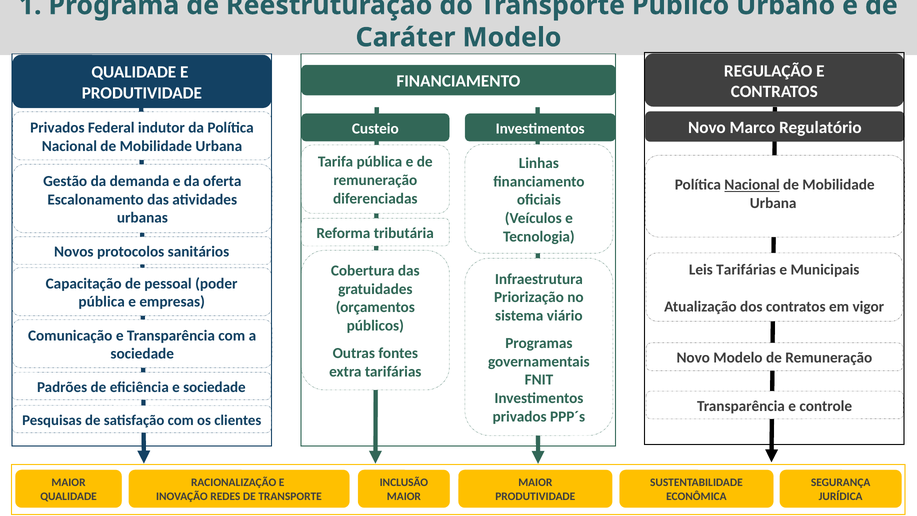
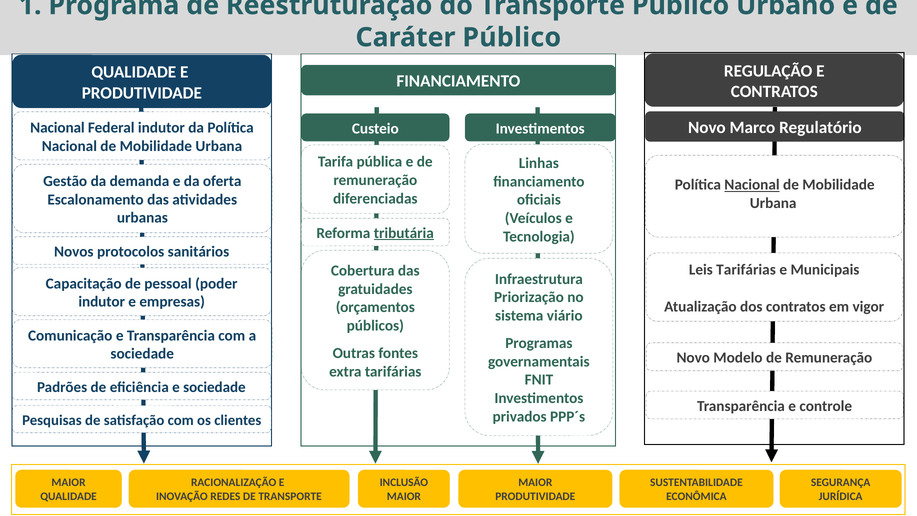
Caráter Modelo: Modelo -> Público
Privados at (57, 128): Privados -> Nacional
tributária underline: none -> present
pública at (102, 302): pública -> indutor
